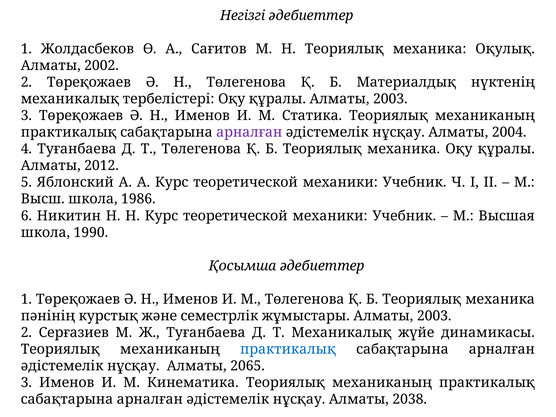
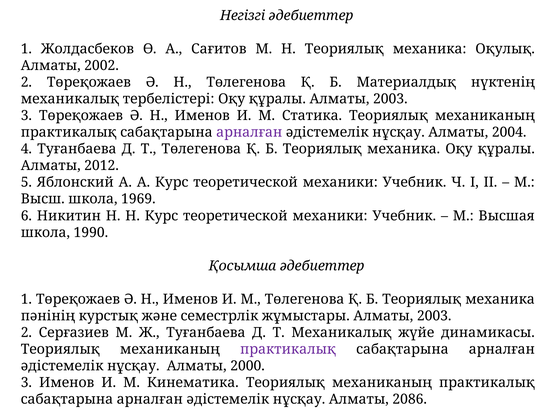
1986: 1986 -> 1969
практикалық at (288, 349) colour: blue -> purple
2065: 2065 -> 2000
2038: 2038 -> 2086
